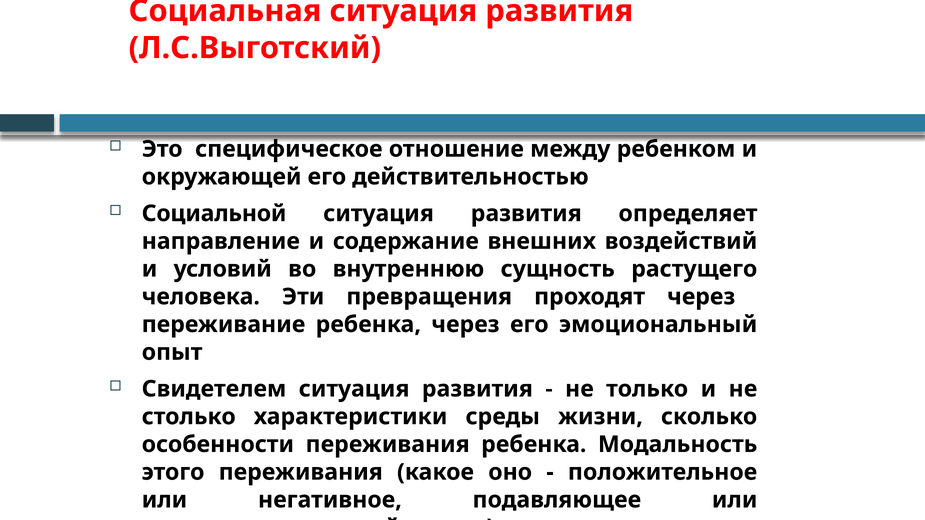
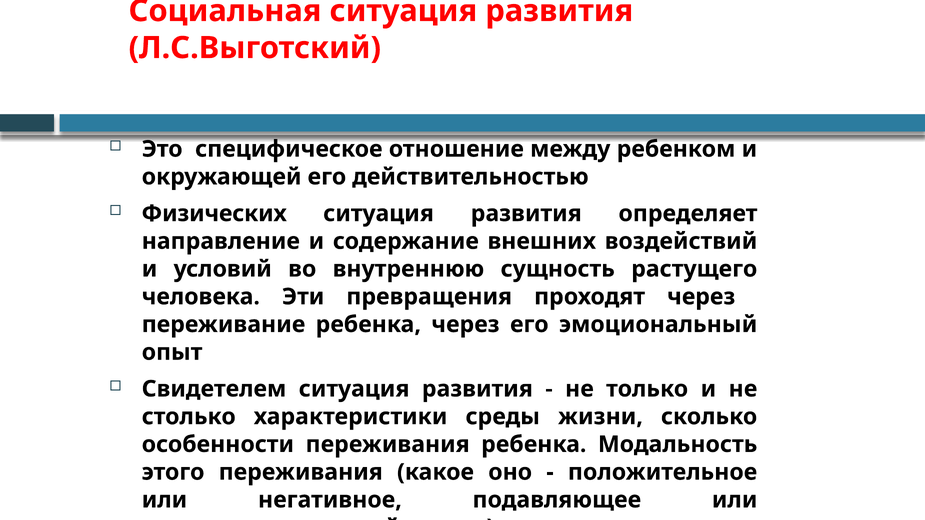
Социальной: Социальной -> Физических
